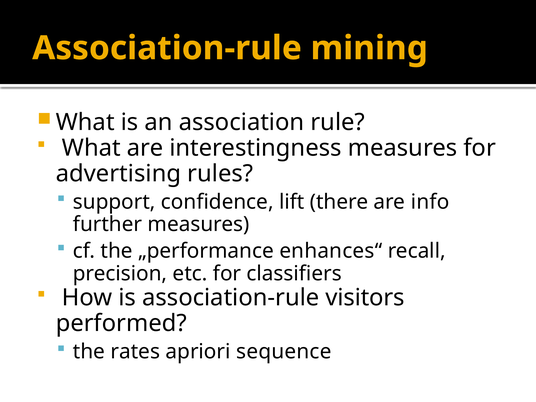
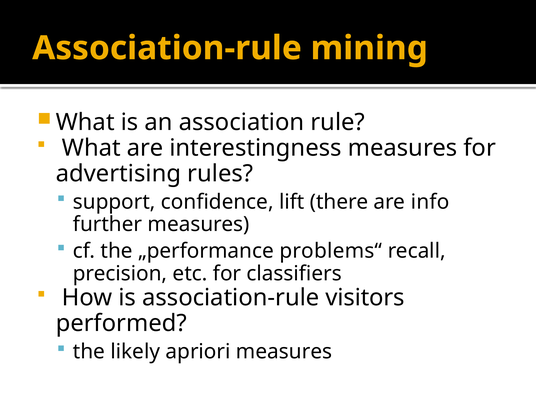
enhances“: enhances“ -> problems“
rates: rates -> likely
apriori sequence: sequence -> measures
